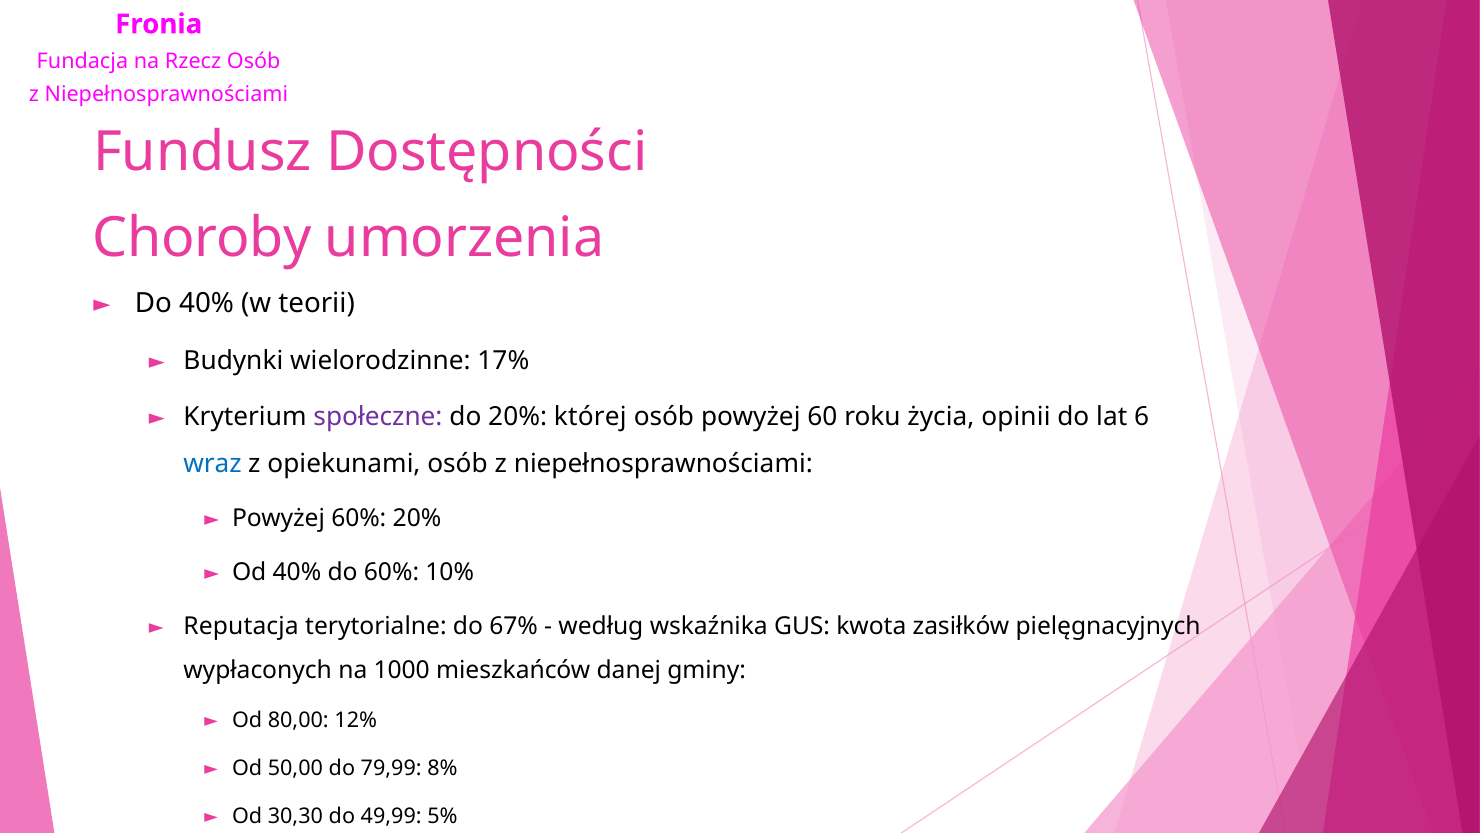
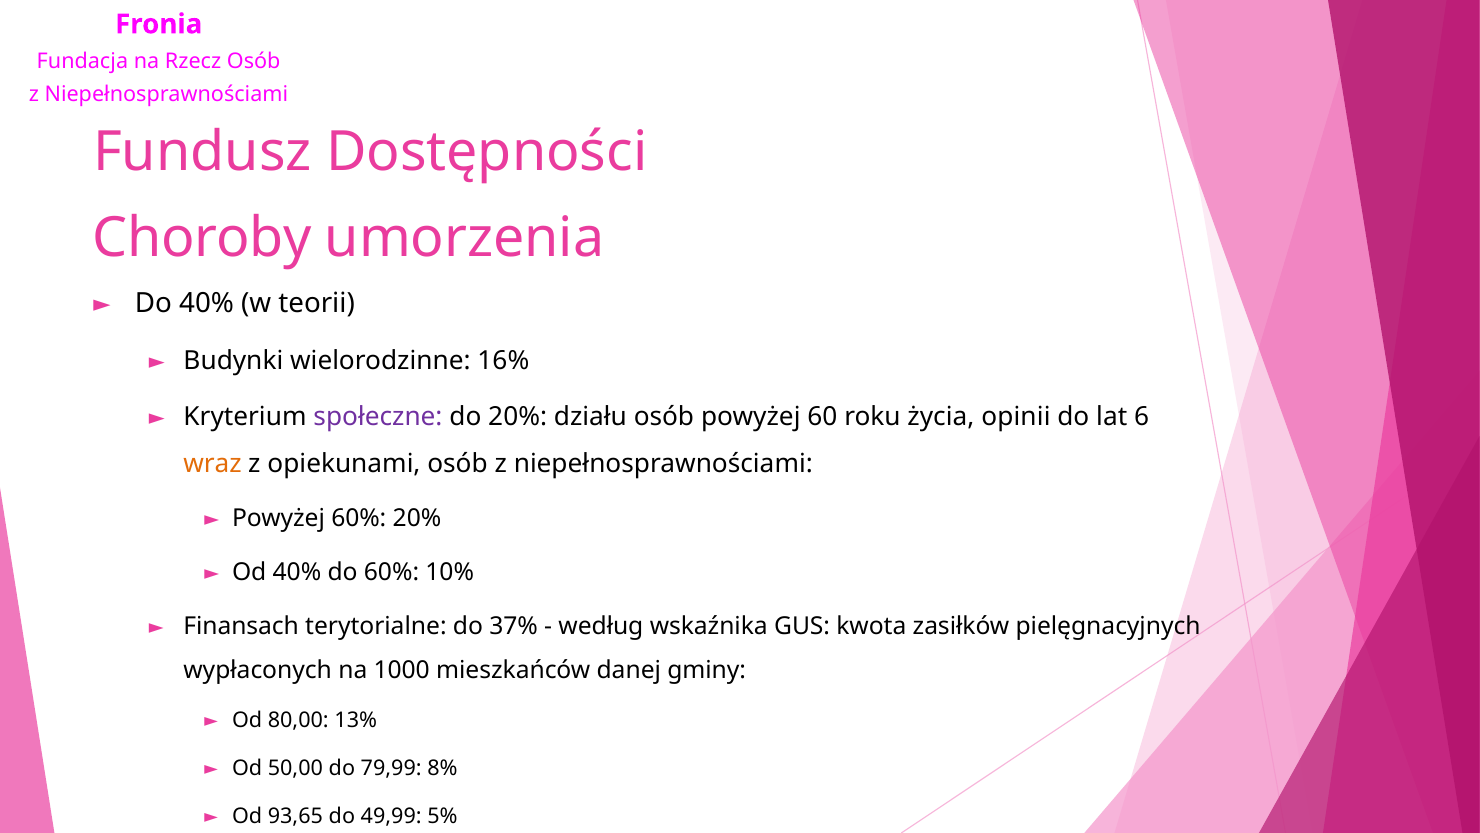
17%: 17% -> 16%
której: której -> działu
wraz colour: blue -> orange
Reputacja: Reputacja -> Finansach
67%: 67% -> 37%
12%: 12% -> 13%
30,30: 30,30 -> 93,65
